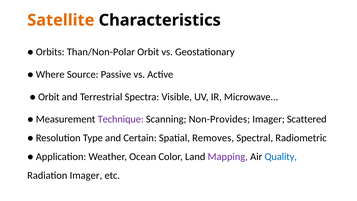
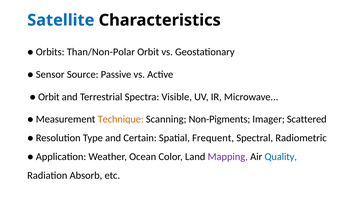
Satellite colour: orange -> blue
Where: Where -> Sensor
Technique colour: purple -> orange
Non-Provides: Non-Provides -> Non-Pigments
Removes: Removes -> Frequent
Radiation Imager: Imager -> Absorb
